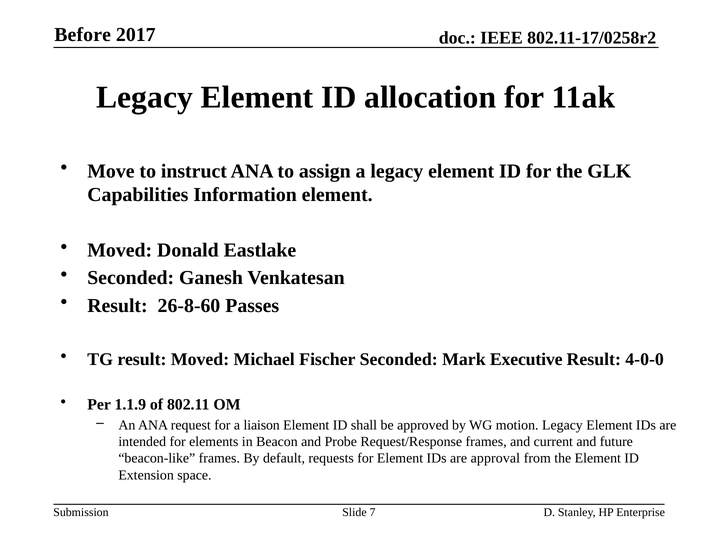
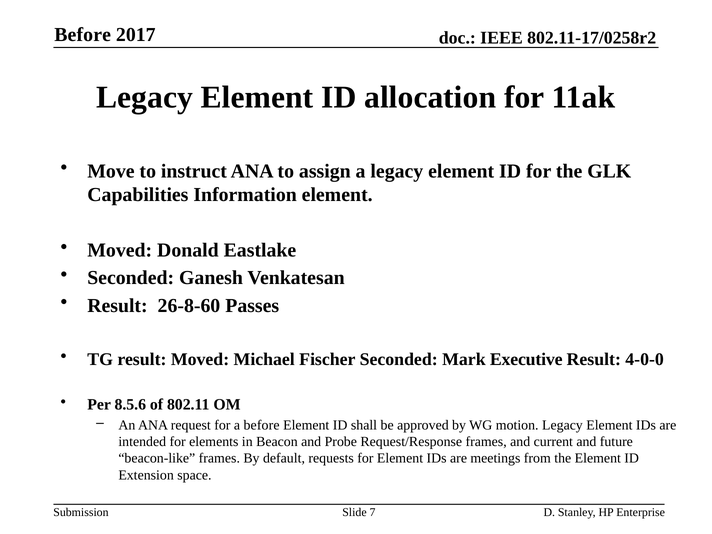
1.1.9: 1.1.9 -> 8.5.6
a liaison: liaison -> before
approval: approval -> meetings
